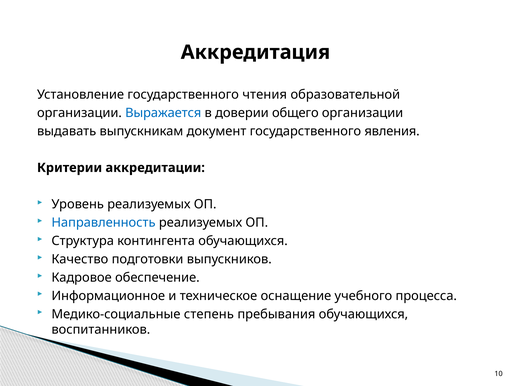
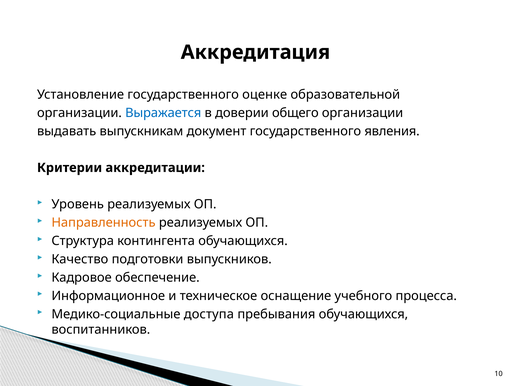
чтения: чтения -> оценке
Направленность colour: blue -> orange
степень: степень -> доступа
